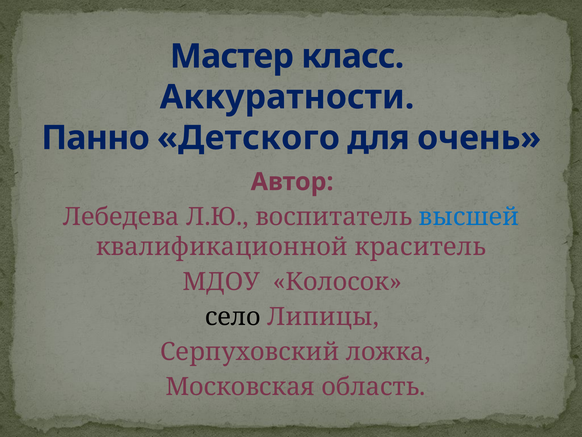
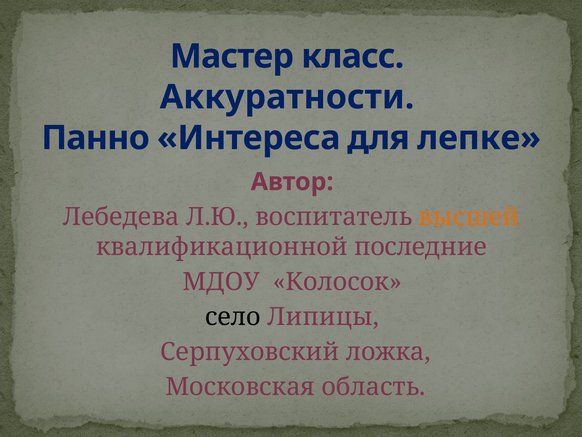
Детского: Детского -> Интереса
очень: очень -> лепке
высшей colour: blue -> orange
краситель: краситель -> последние
